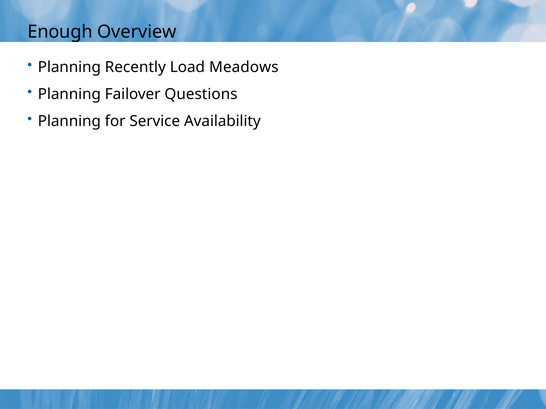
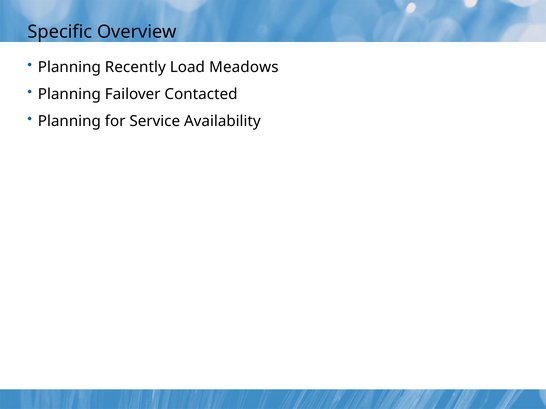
Enough: Enough -> Specific
Questions: Questions -> Contacted
